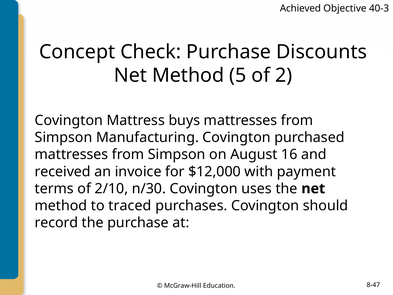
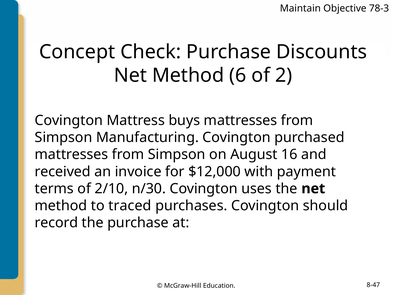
Achieved: Achieved -> Maintain
40-3: 40-3 -> 78-3
5: 5 -> 6
